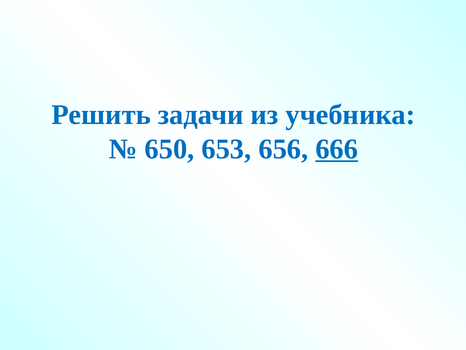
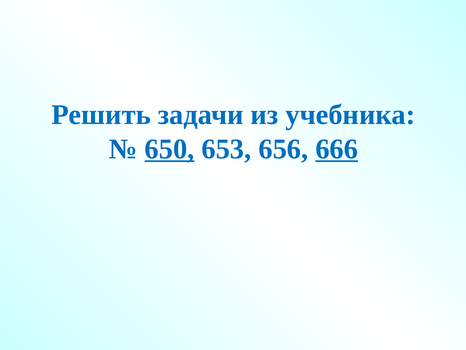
650 underline: none -> present
